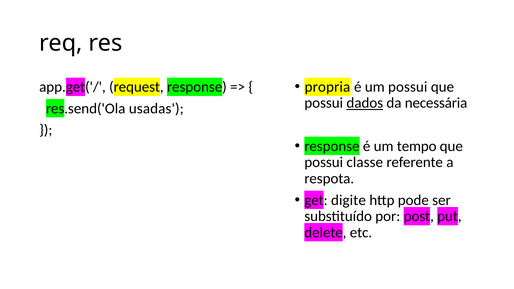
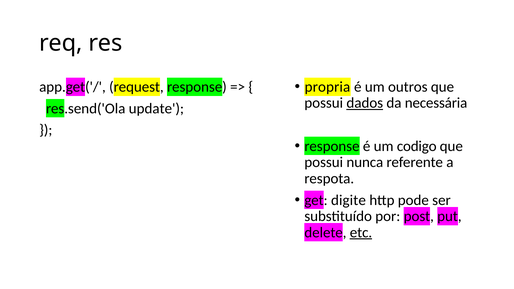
um possui: possui -> outros
usadas: usadas -> update
tempo: tempo -> codigo
classe: classe -> nunca
etc underline: none -> present
